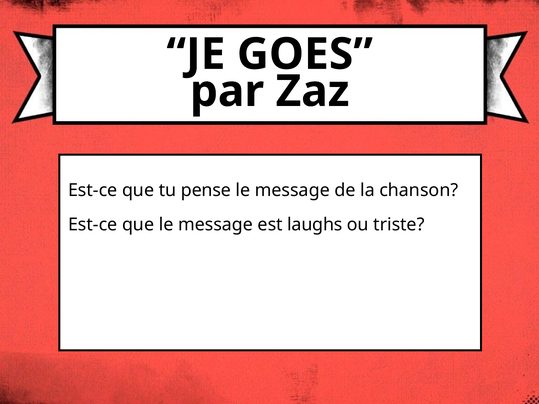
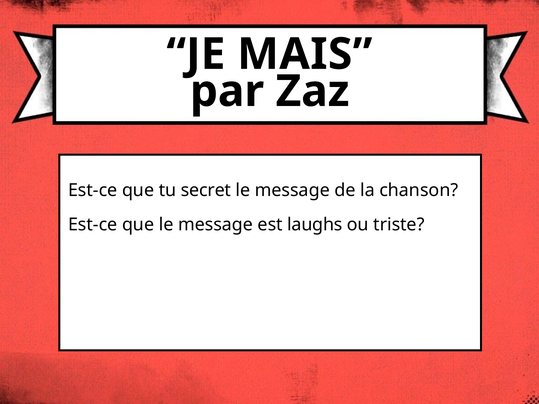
GOES: GOES -> MAIS
pense: pense -> secret
